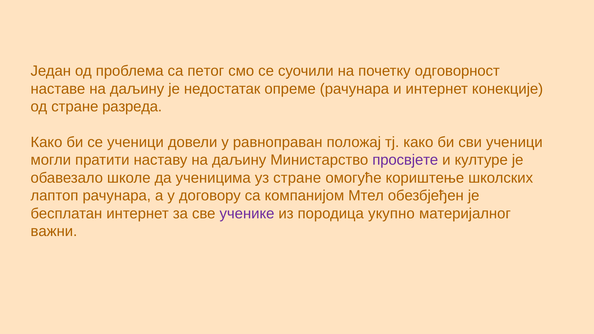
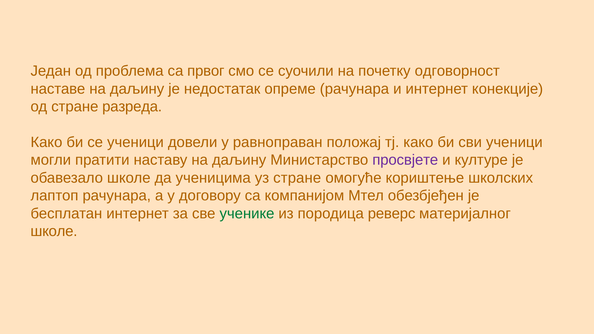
петог: петог -> првог
ученике colour: purple -> green
укупно: укупно -> реверс
важни at (54, 231): важни -> школе
